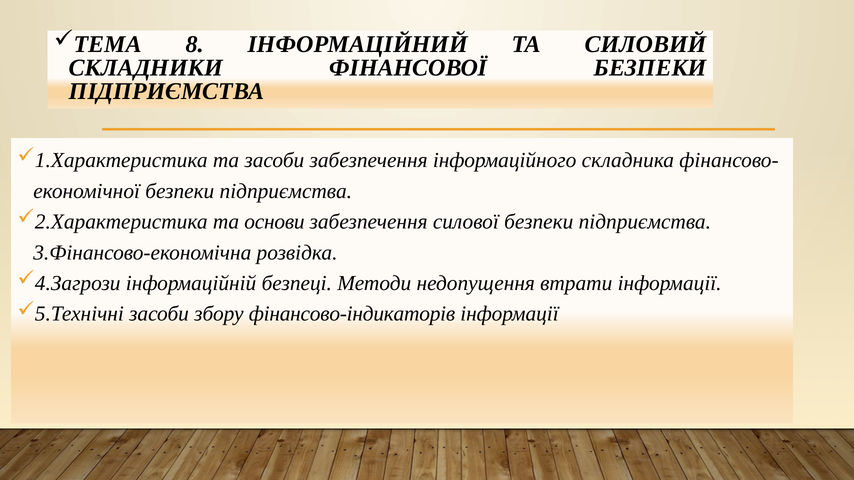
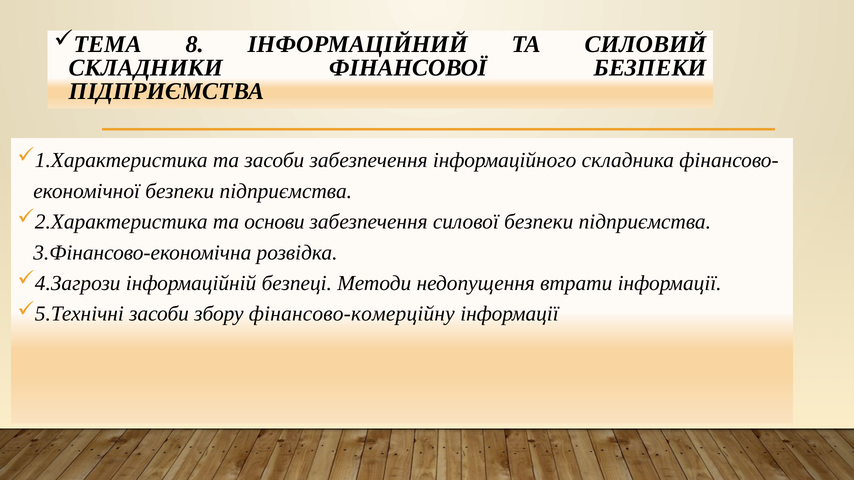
фінансово-індикаторів: фінансово-індикаторів -> фінансово-комерційну
